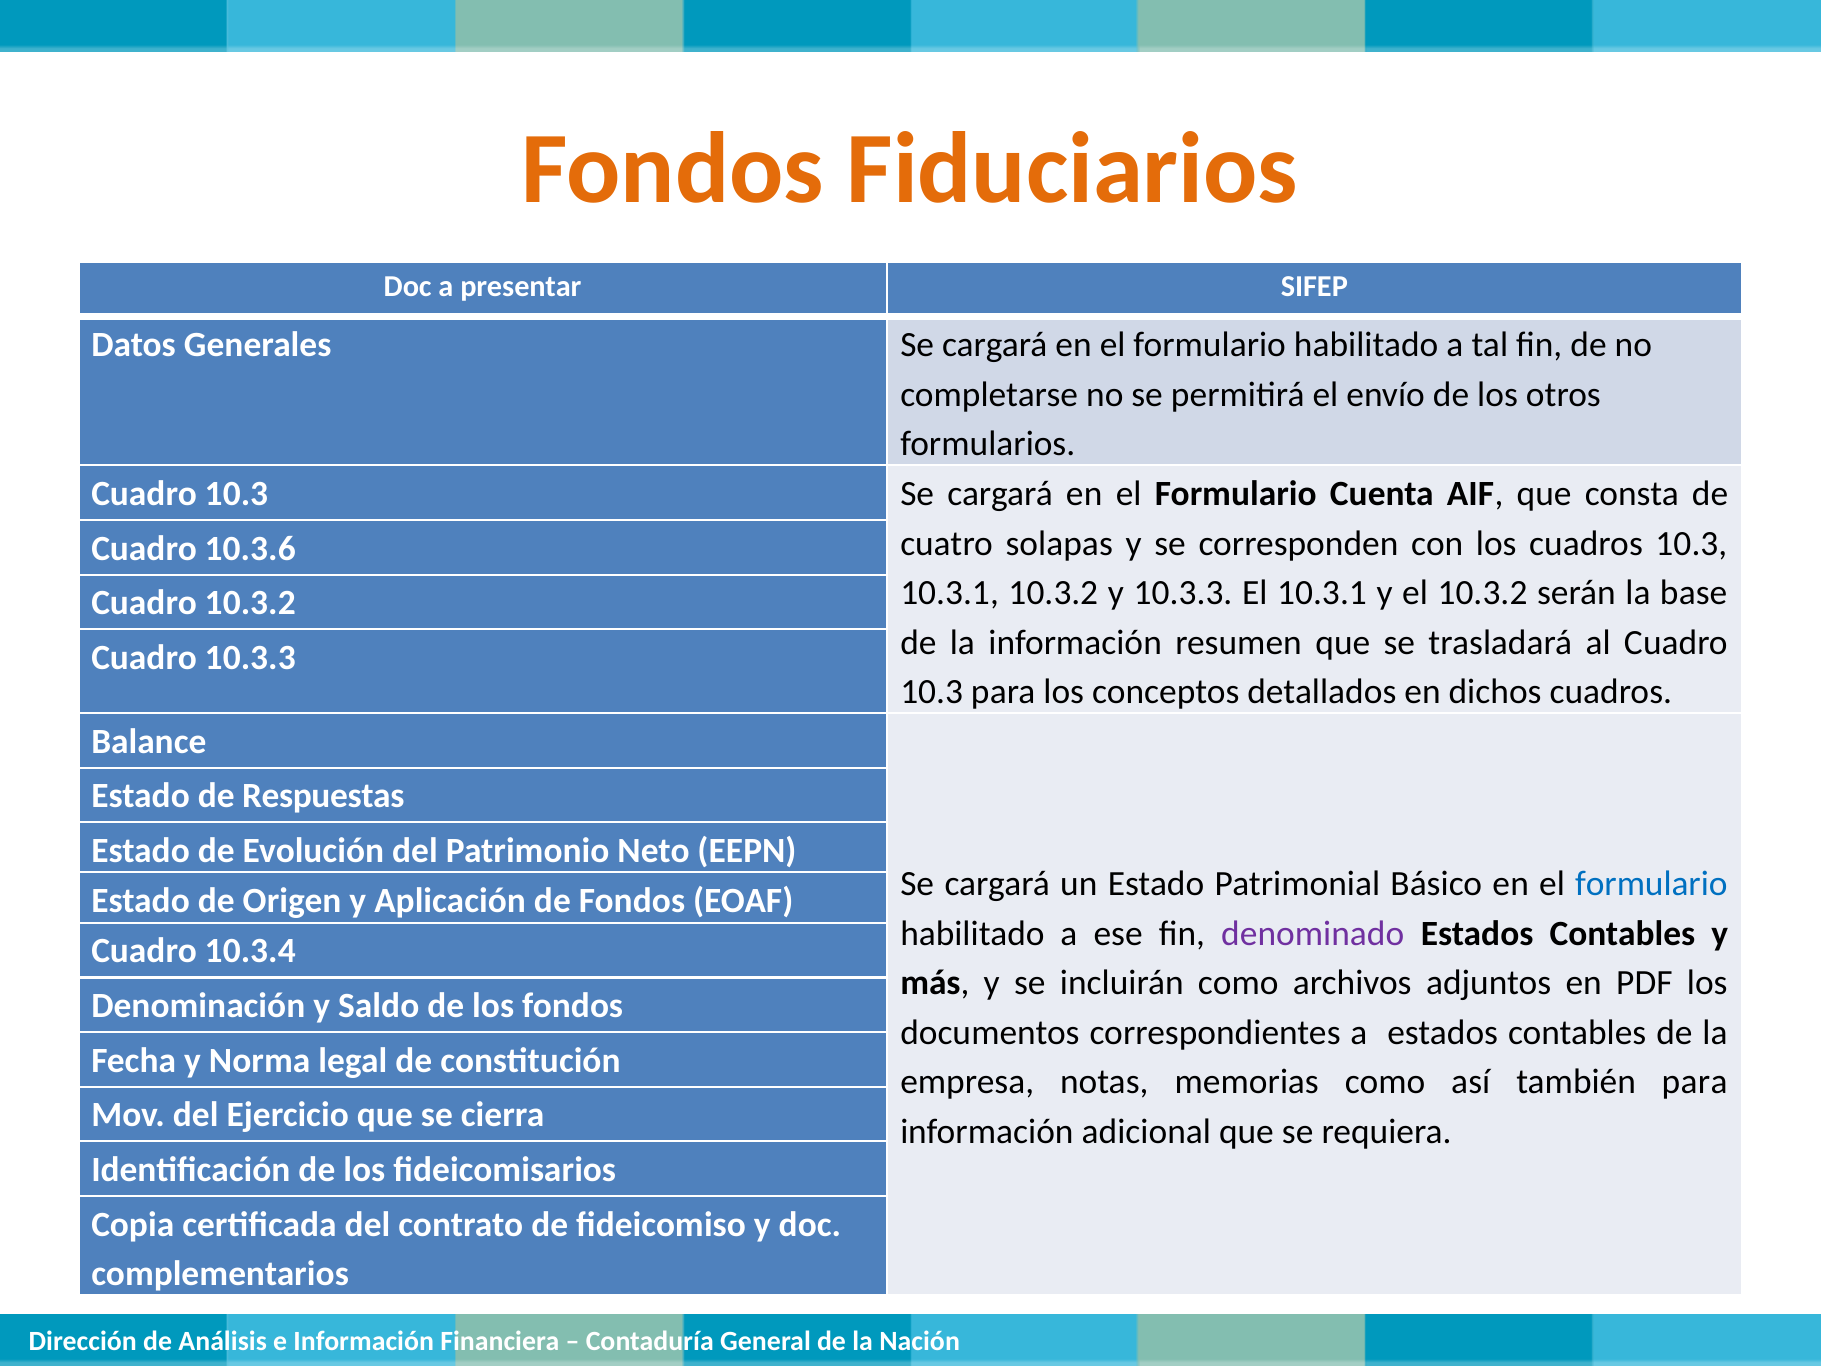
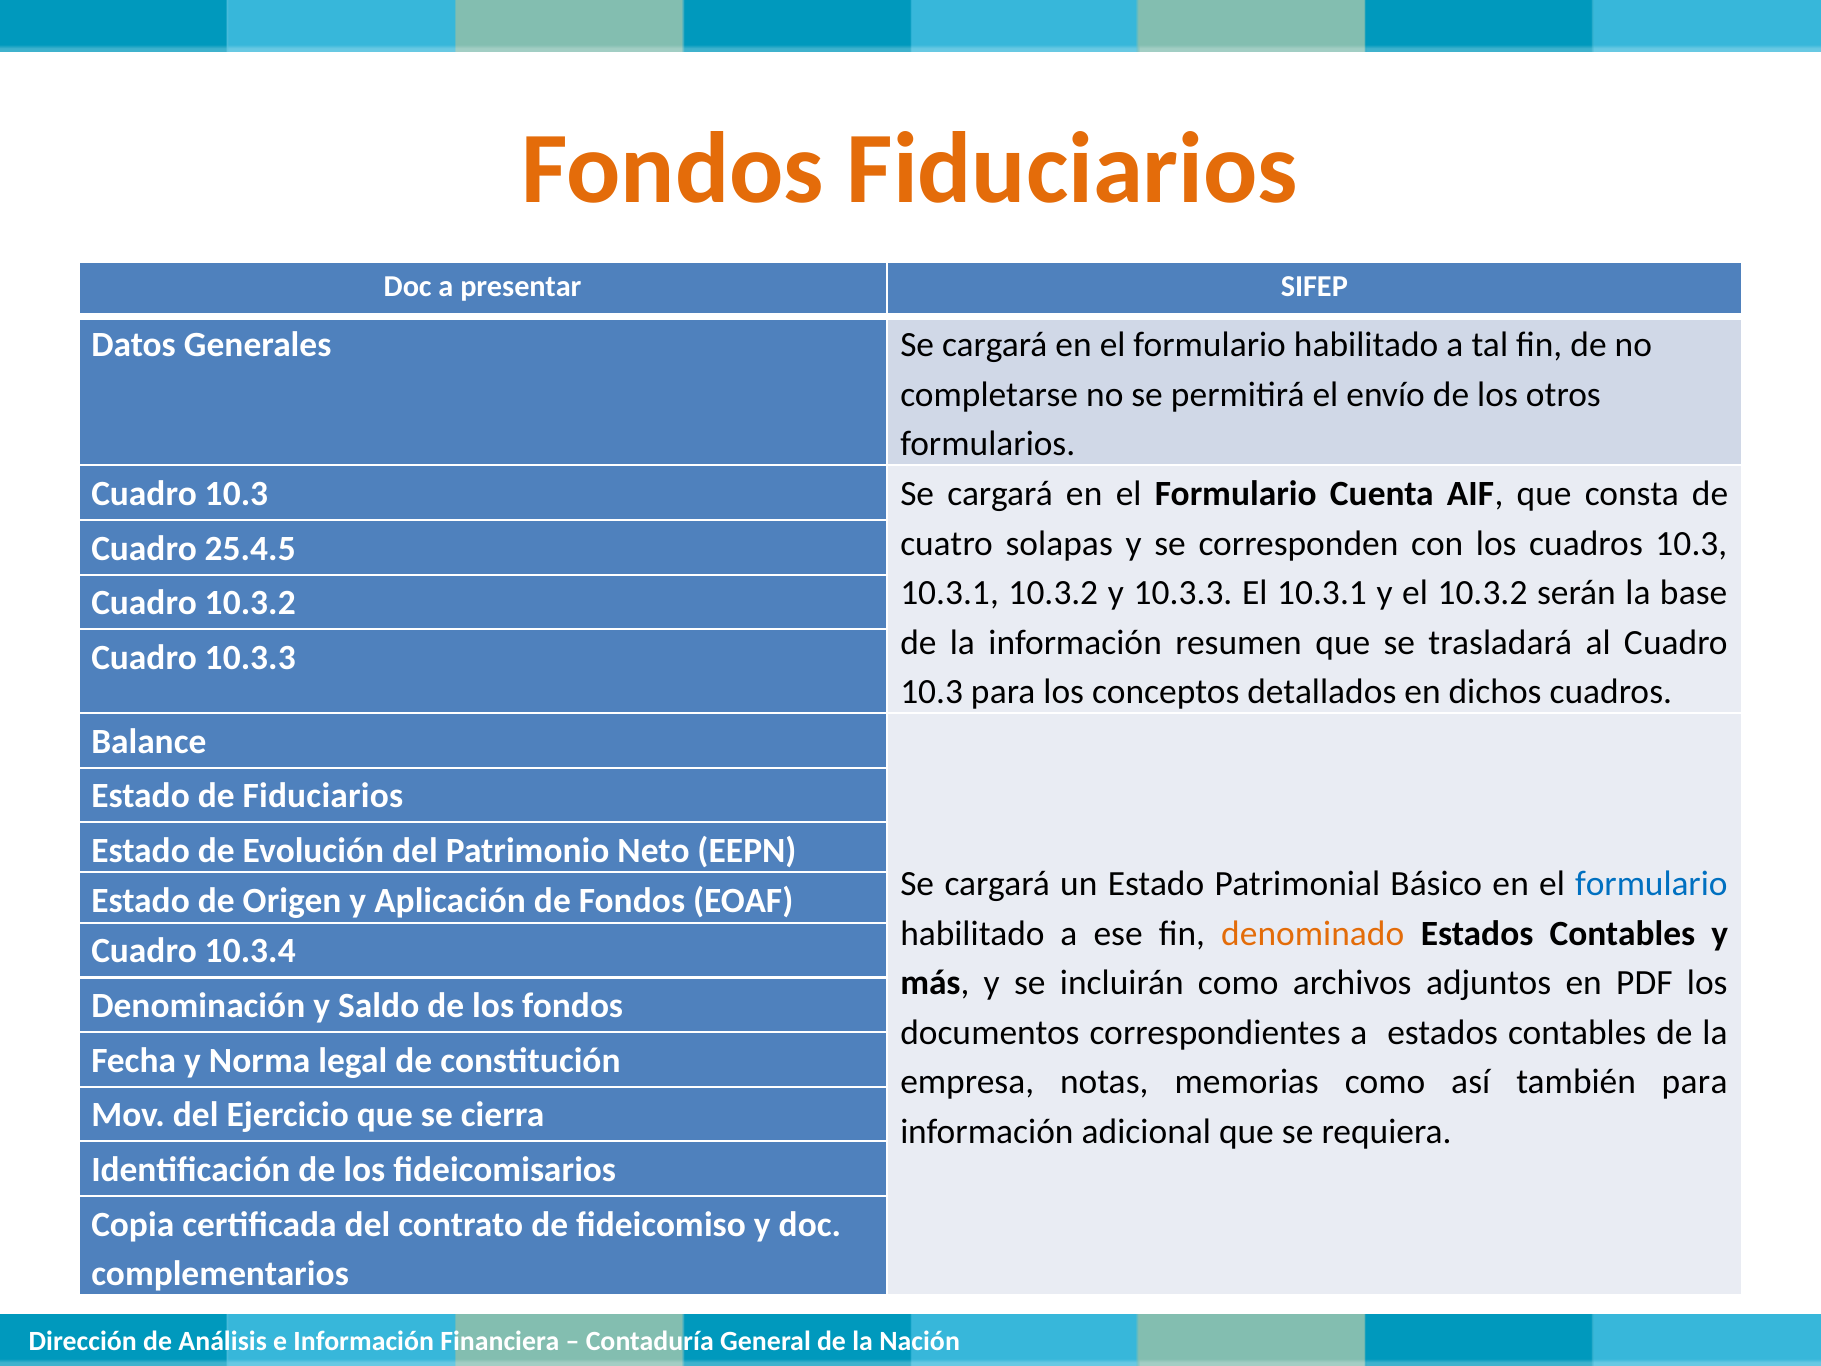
10.3.6: 10.3.6 -> 25.4.5
de Respuestas: Respuestas -> Fiduciarios
denominado colour: purple -> orange
